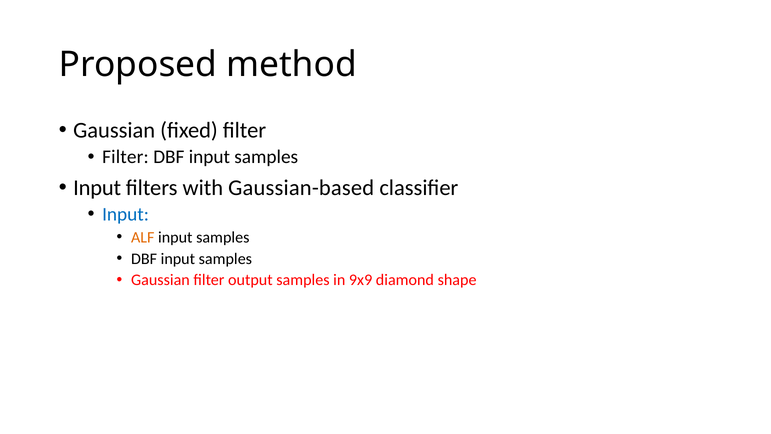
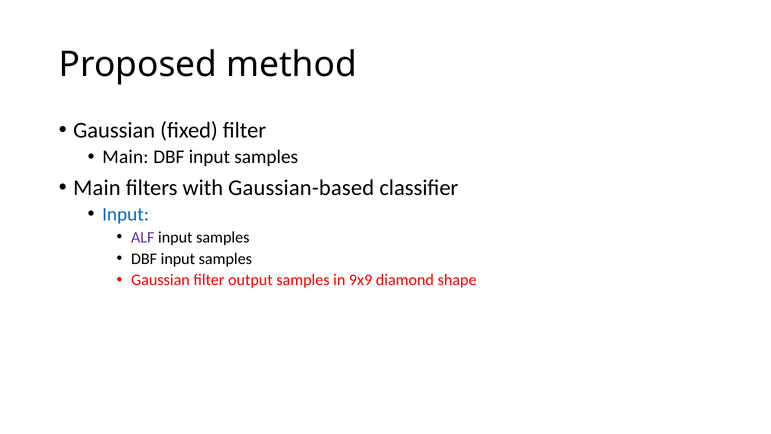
Filter at (125, 157): Filter -> Main
Input at (97, 187): Input -> Main
ALF colour: orange -> purple
